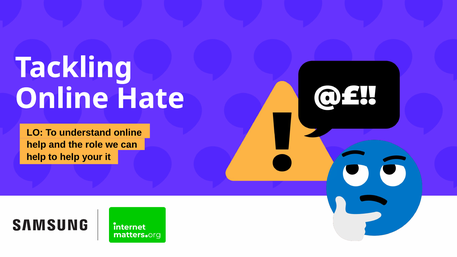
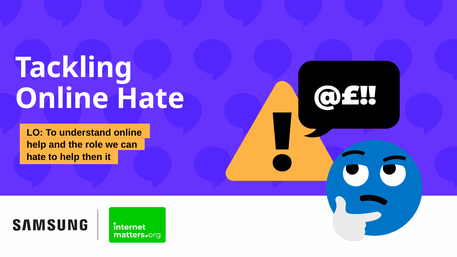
help at (36, 157): help -> hate
your: your -> then
